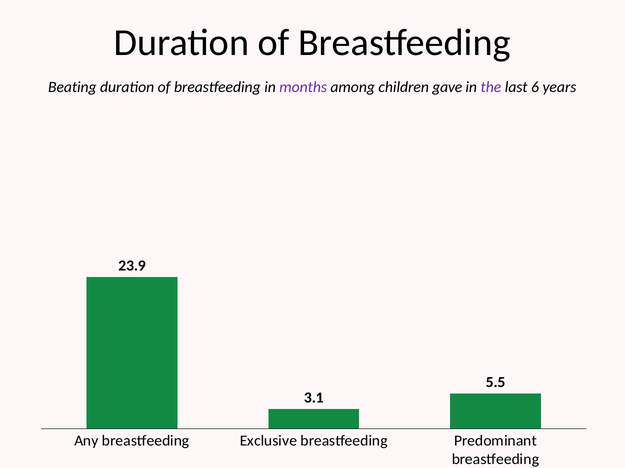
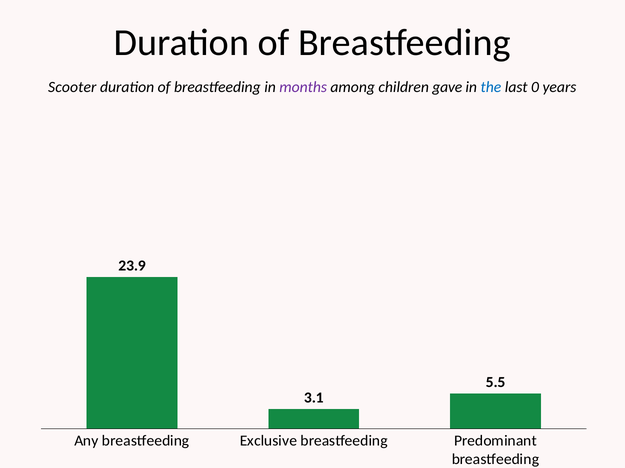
Beating: Beating -> Scooter
the colour: purple -> blue
6: 6 -> 0
